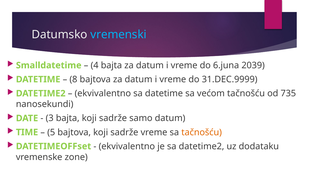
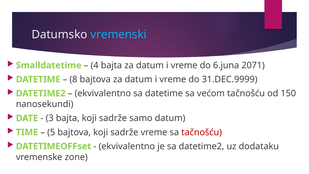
2039: 2039 -> 2071
735: 735 -> 150
tačnošću at (202, 132) colour: orange -> red
